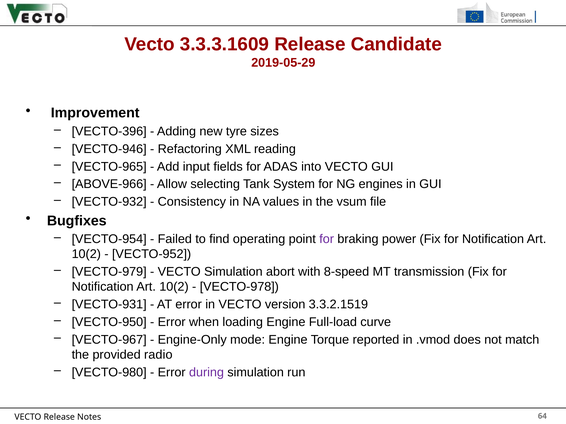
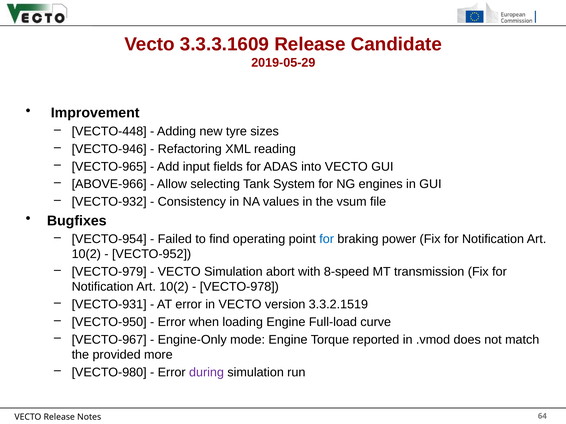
VECTO-396: VECTO-396 -> VECTO-448
for at (327, 239) colour: purple -> blue
radio: radio -> more
